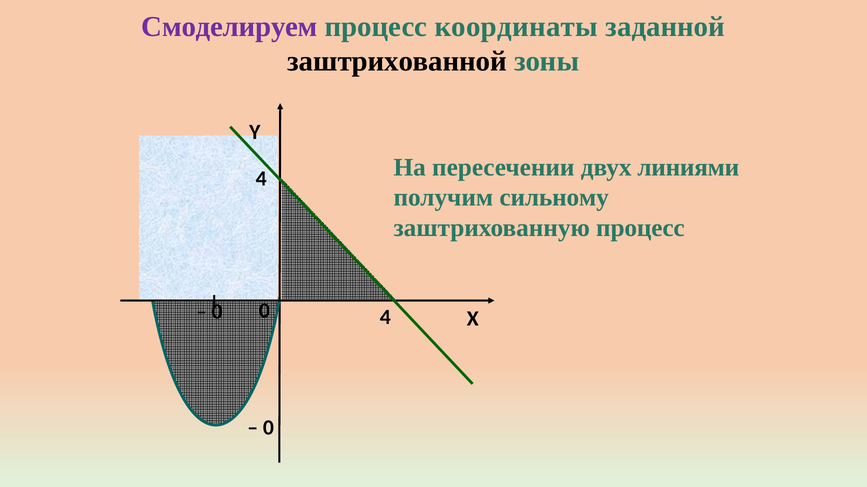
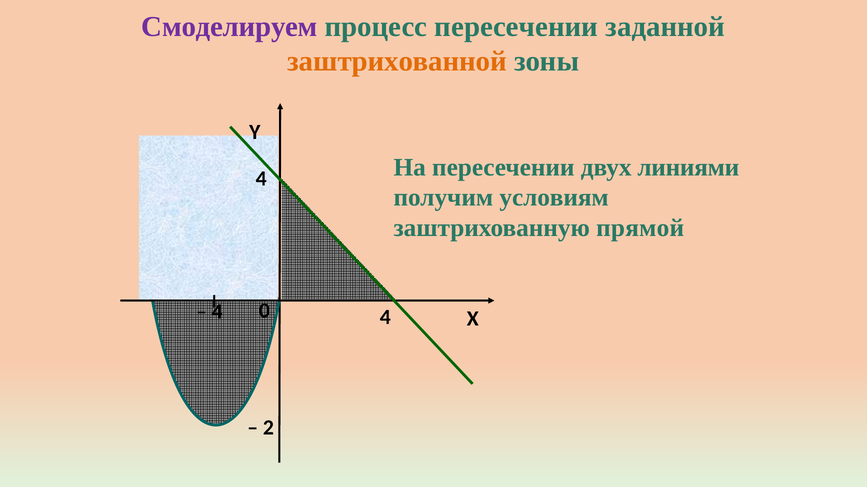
процесс координаты: координаты -> пересечении
заштрихованной colour: black -> orange
сильному: сильному -> условиям
процесс at (640, 228): процесс -> прямой
0 at (217, 312): 0 -> 4
0 at (268, 428): 0 -> 2
